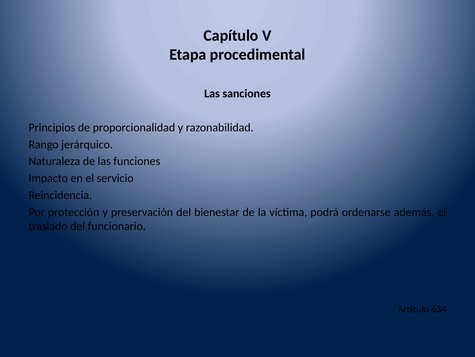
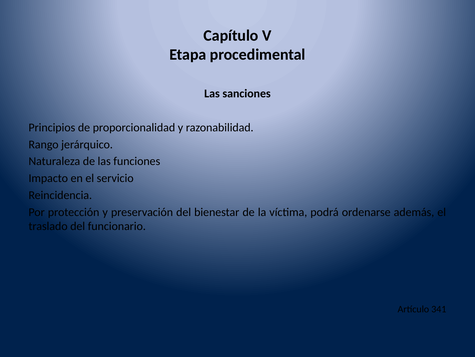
634: 634 -> 341
